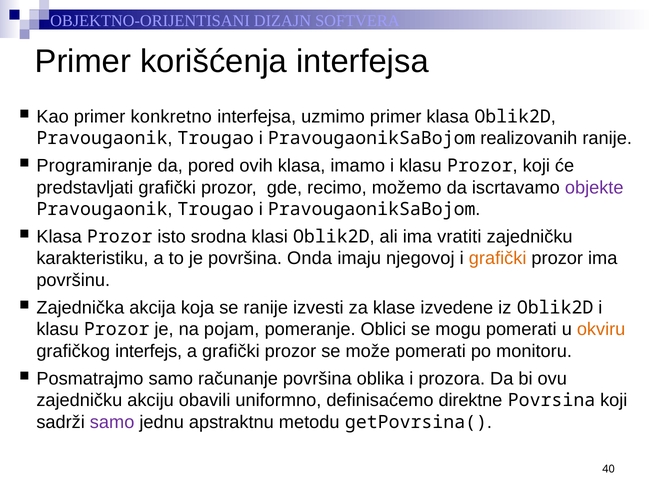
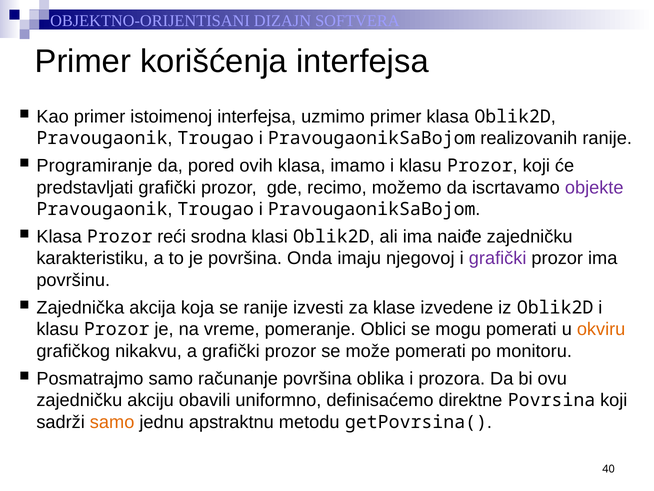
konkretno: konkretno -> istoimenoj
isto: isto -> reći
vratiti: vratiti -> naiđe
grafički at (498, 258) colour: orange -> purple
pojam: pojam -> vreme
interfejs: interfejs -> nikakvu
samo at (112, 422) colour: purple -> orange
